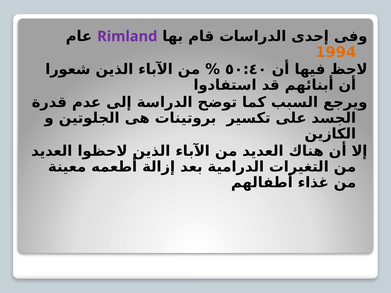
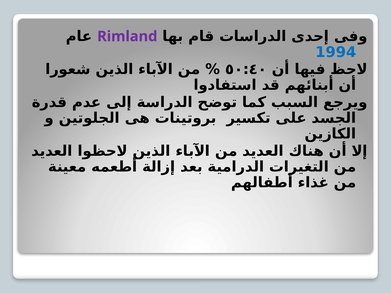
1994 colour: orange -> blue
